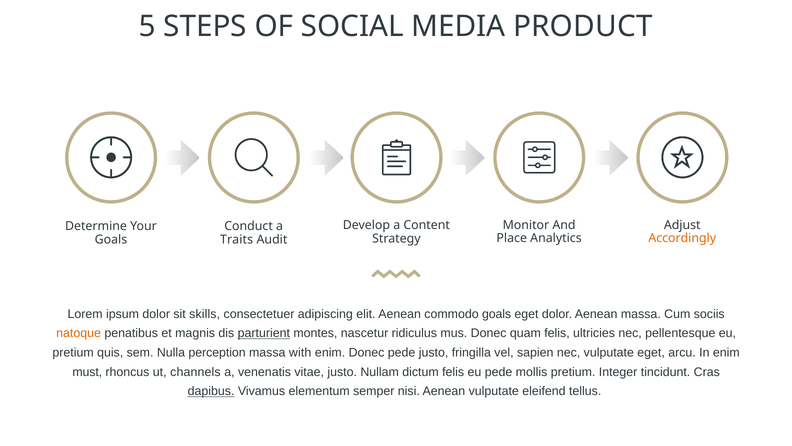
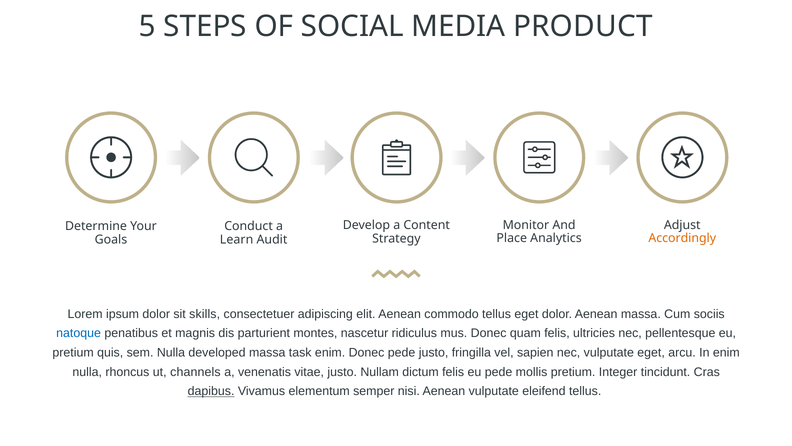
Traits: Traits -> Learn
commodo goals: goals -> tellus
natoque colour: orange -> blue
parturient underline: present -> none
perception: perception -> developed
with: with -> task
must at (87, 372): must -> nulla
